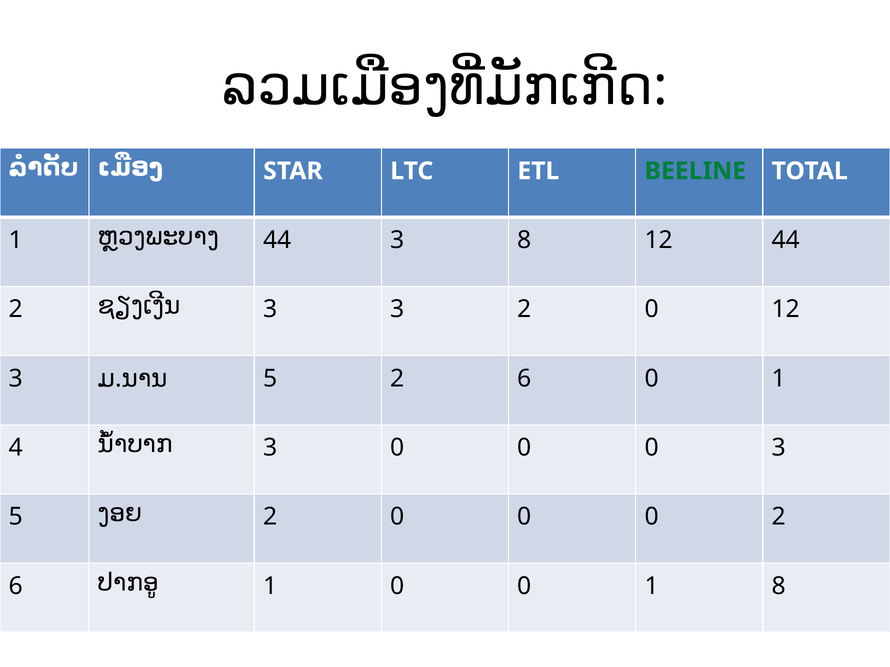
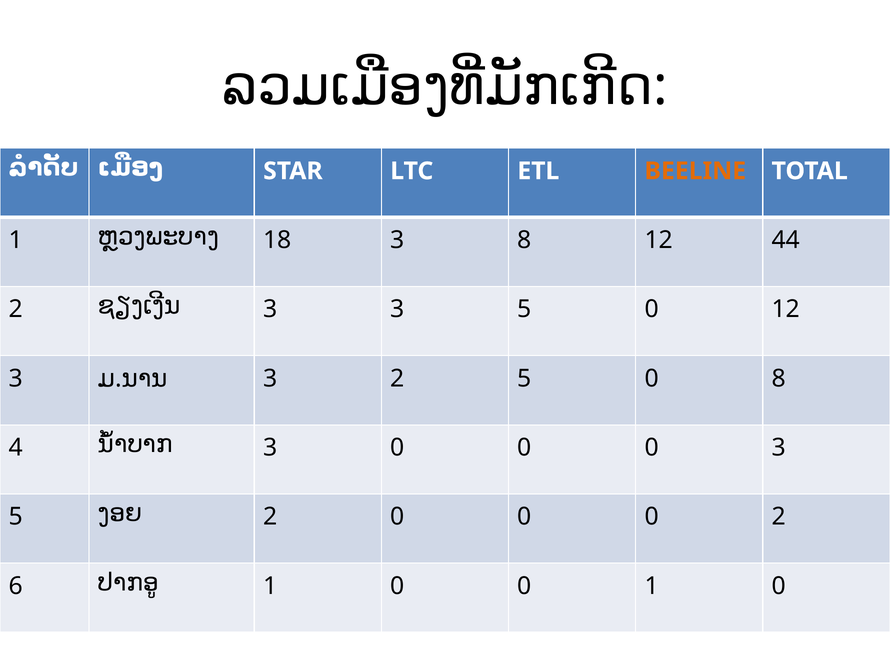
BEELINE colour: green -> orange
44 at (277, 240): 44 -> 18
3 3 2: 2 -> 5
5 at (270, 379): 5 -> 3
6 at (524, 379): 6 -> 5
1 at (779, 379): 1 -> 8
0 1 8: 8 -> 0
